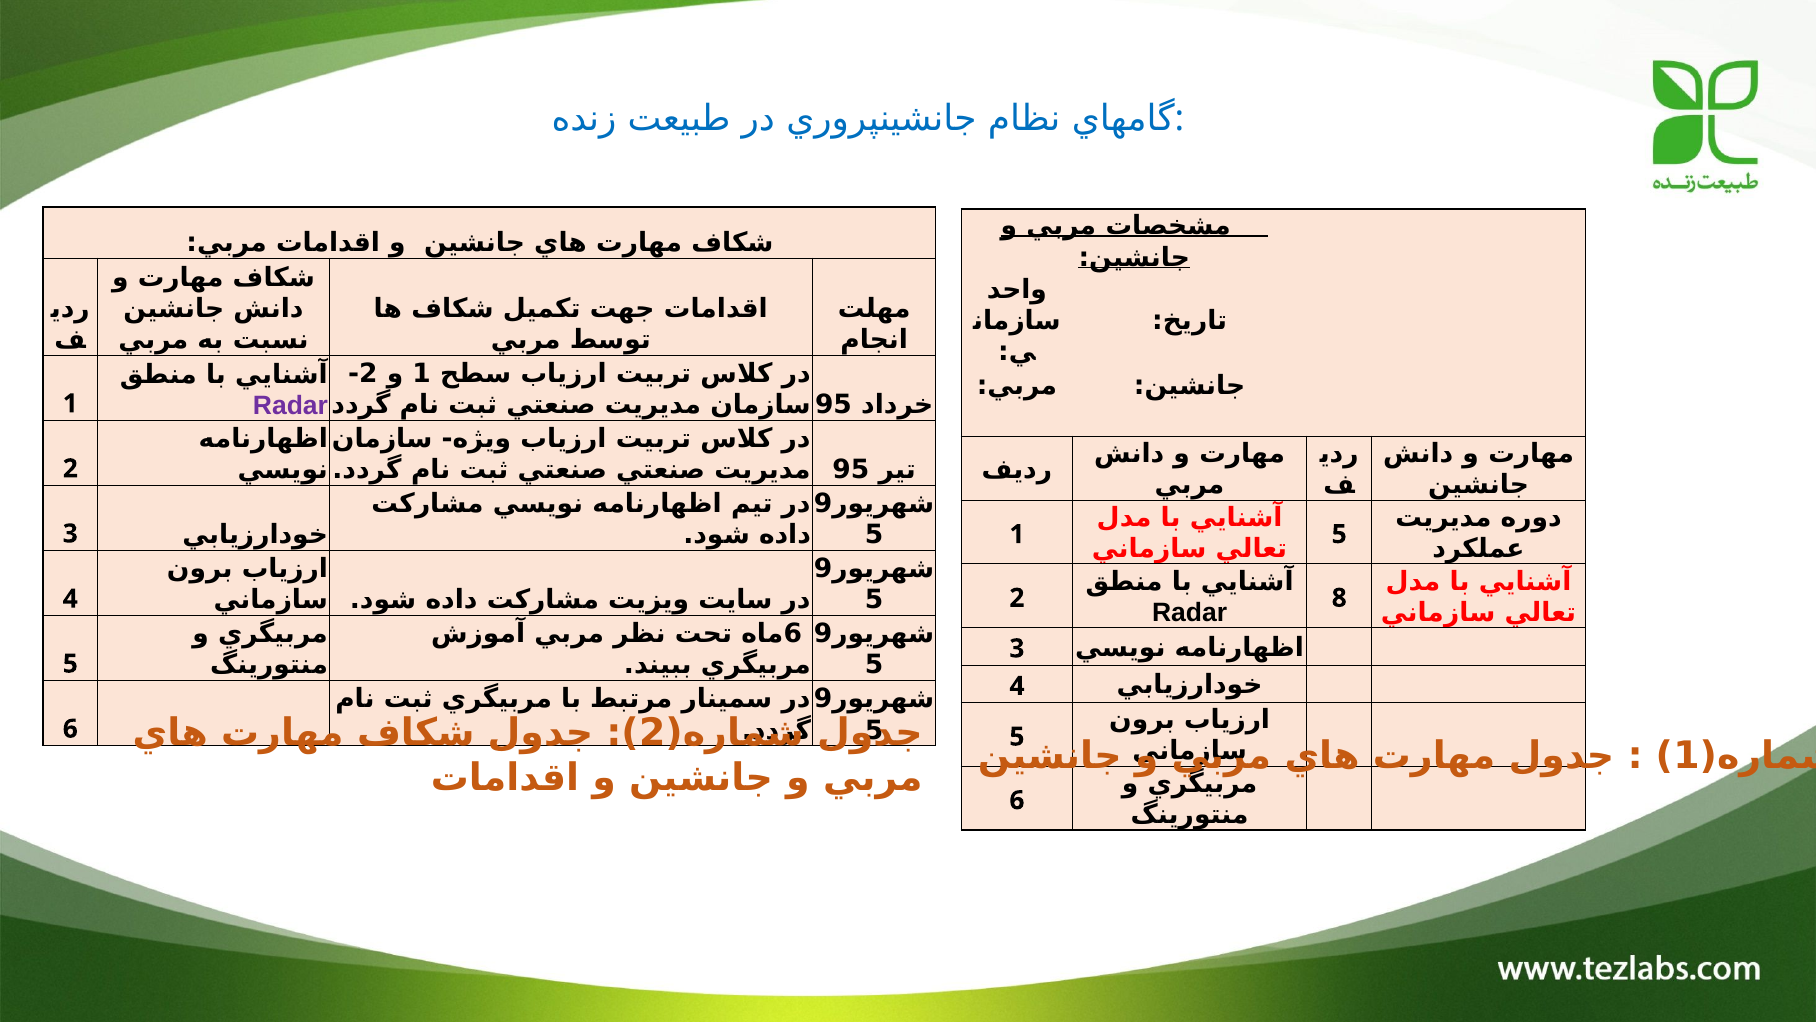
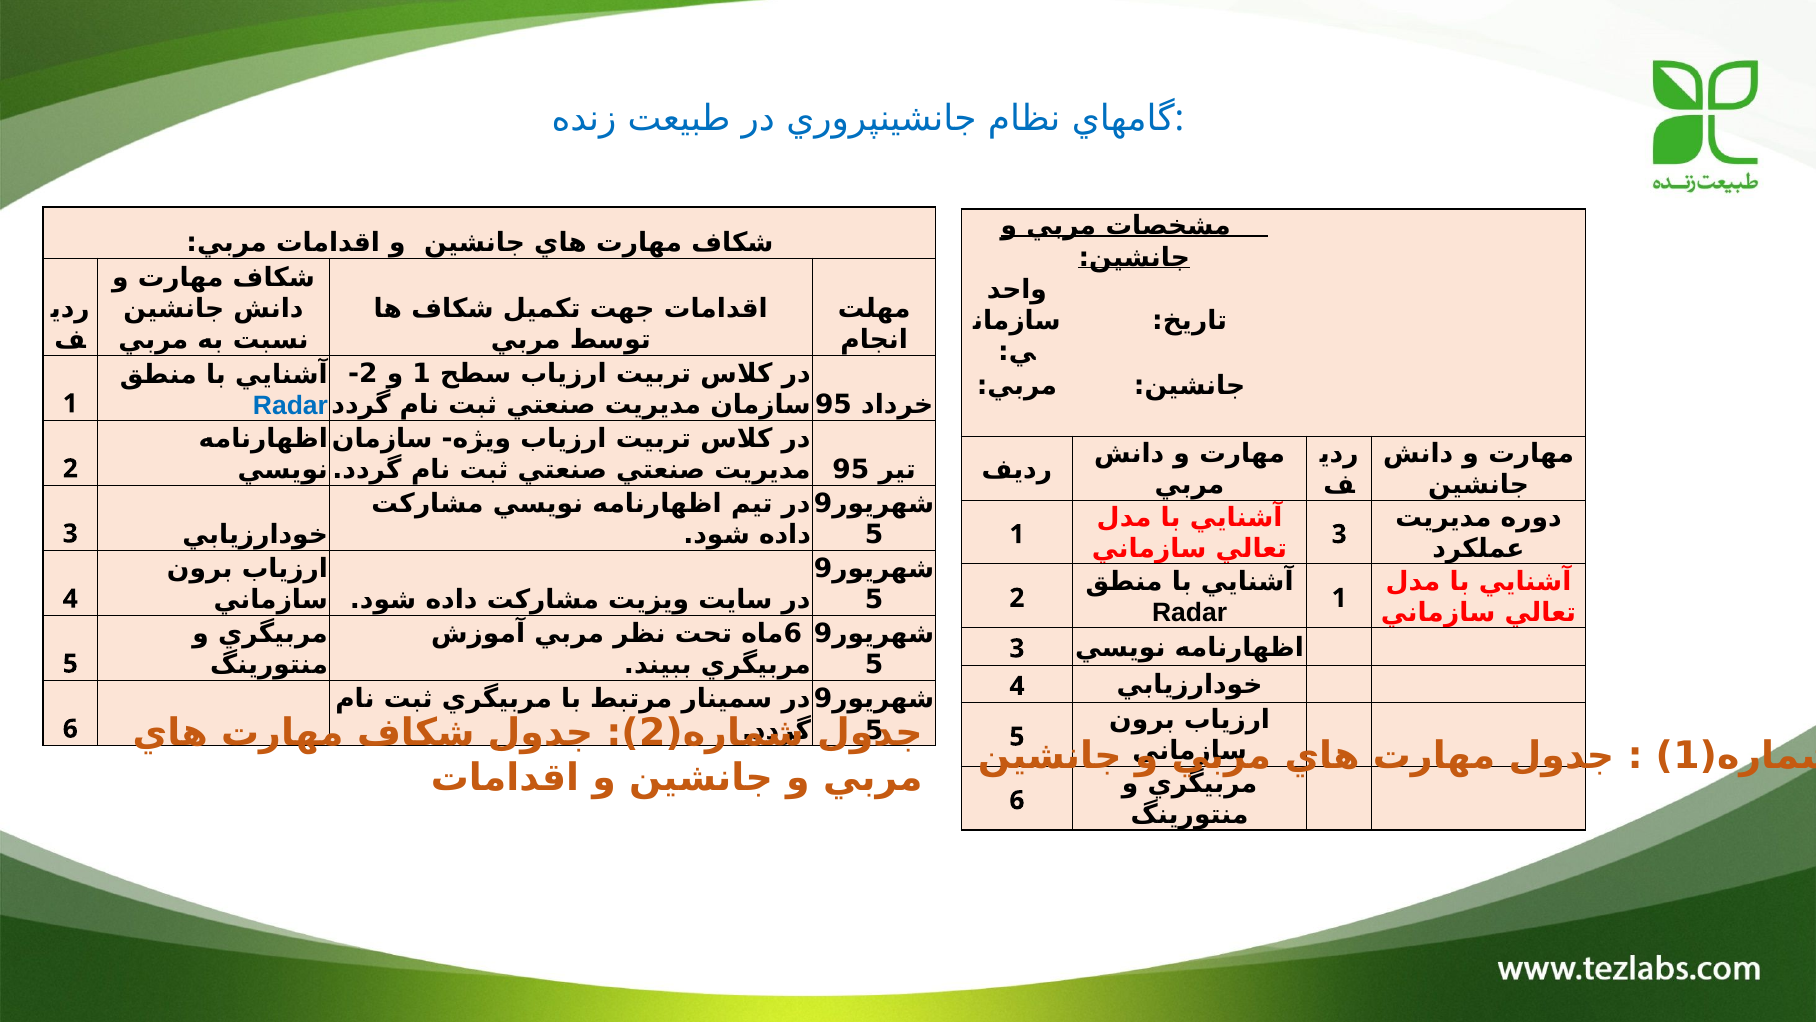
Radar at (290, 405) colour: purple -> blue
5 at (1339, 534): 5 -> 3
Radar 8: 8 -> 1
